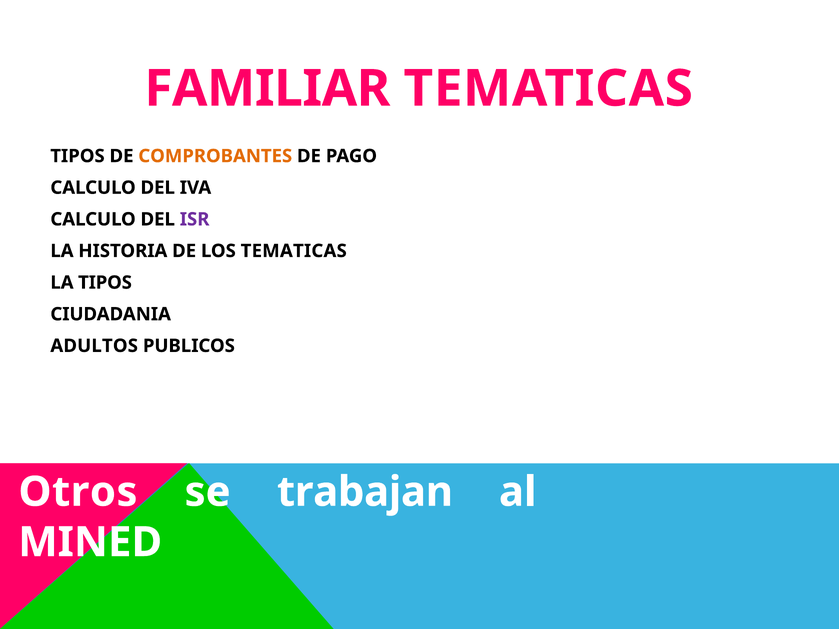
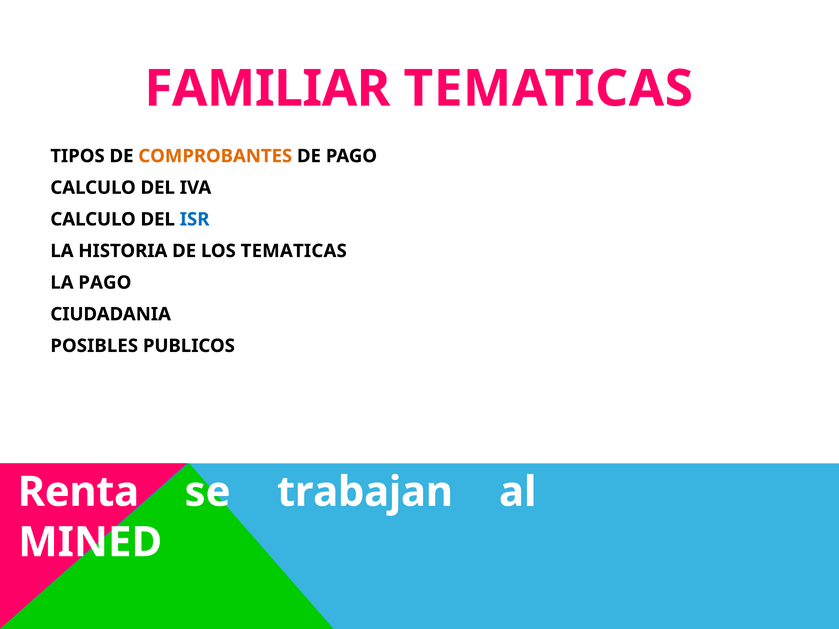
ISR colour: purple -> blue
LA TIPOS: TIPOS -> PAGO
ADULTOS: ADULTOS -> POSIBLES
Otros: Otros -> Renta
